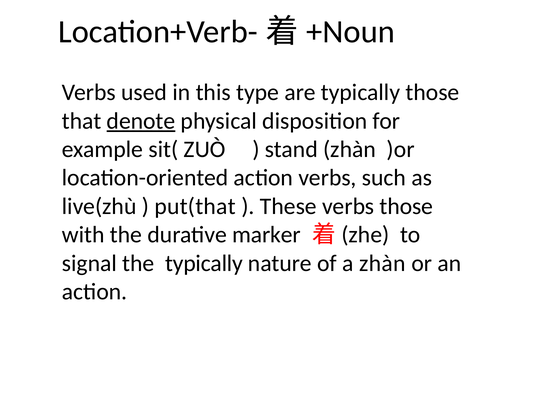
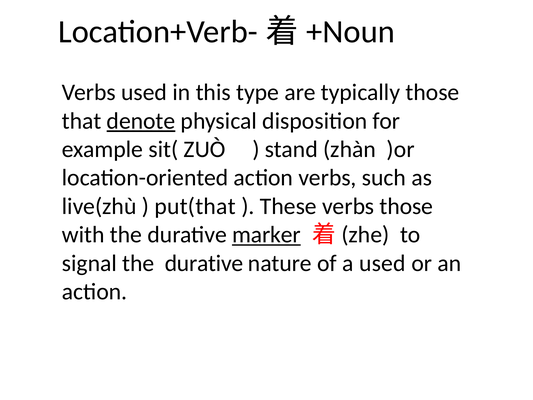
marker underline: none -> present
signal the typically: typically -> durative
a zhàn: zhàn -> used
